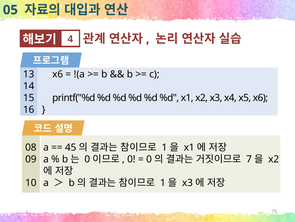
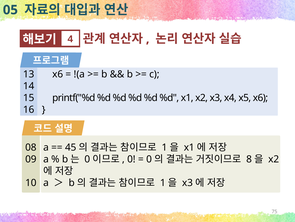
7: 7 -> 8
